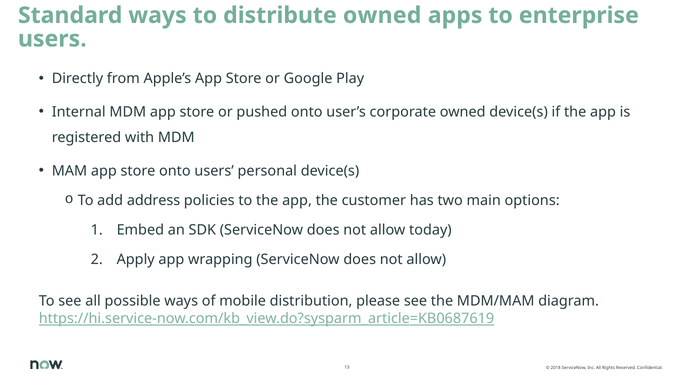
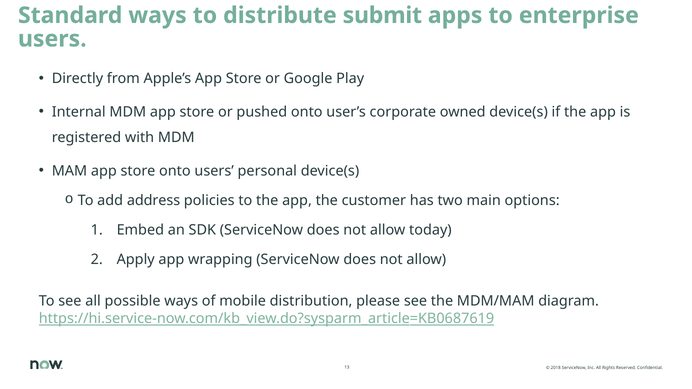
distribute owned: owned -> submit
